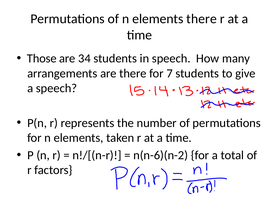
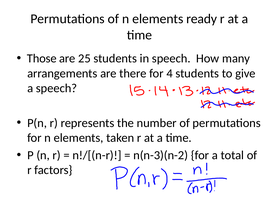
elements there: there -> ready
34: 34 -> 25
7: 7 -> 4
n(n-6)(n-2: n(n-6)(n-2 -> n(n-3)(n-2
